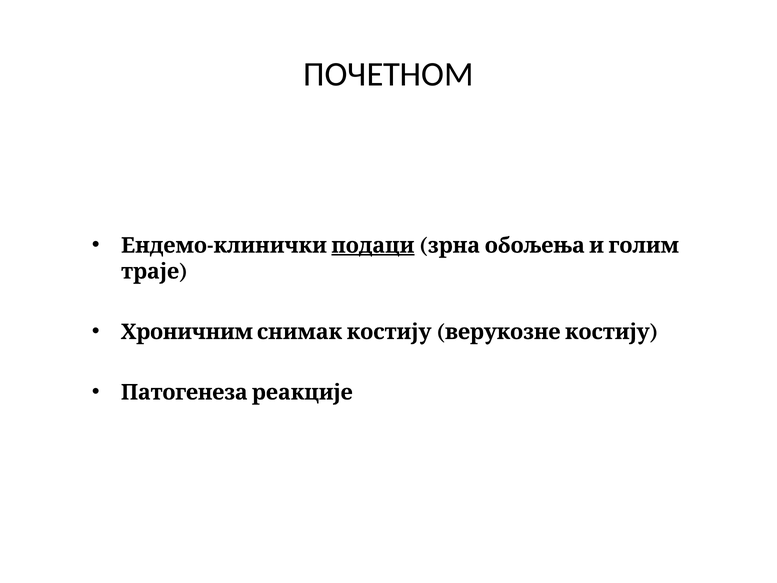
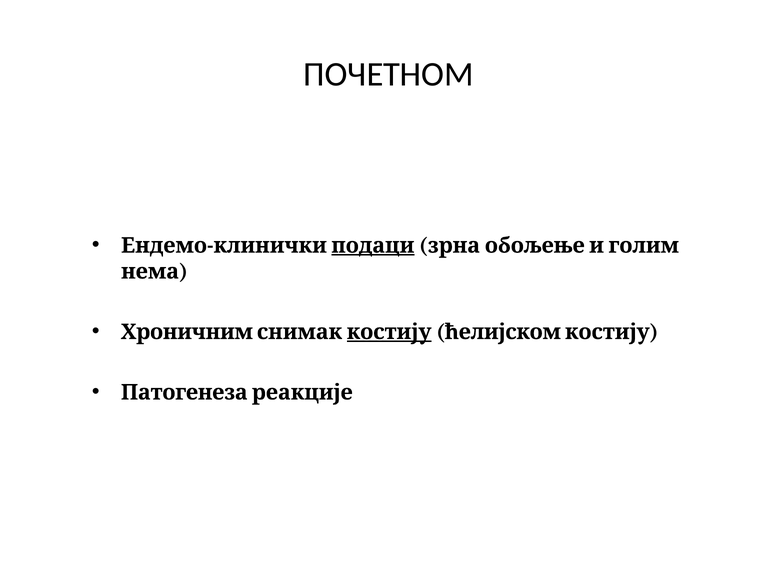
обољења: обољења -> обољење
траје: траје -> нема
костију at (389, 332) underline: none -> present
верукозне: верукозне -> ћелијском
